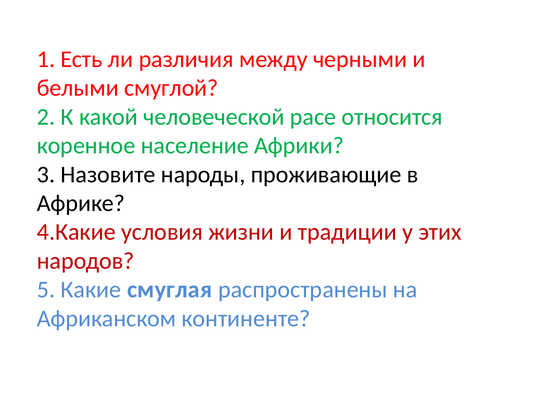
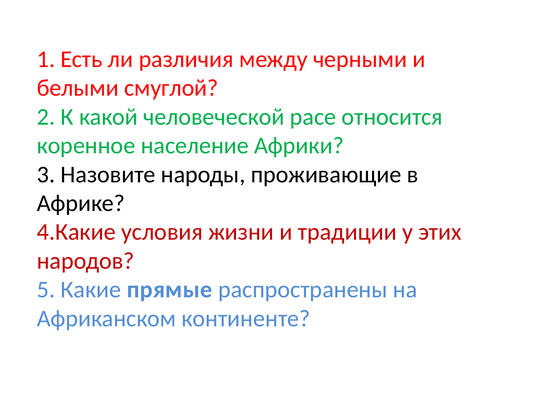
смуглая: смуглая -> прямые
